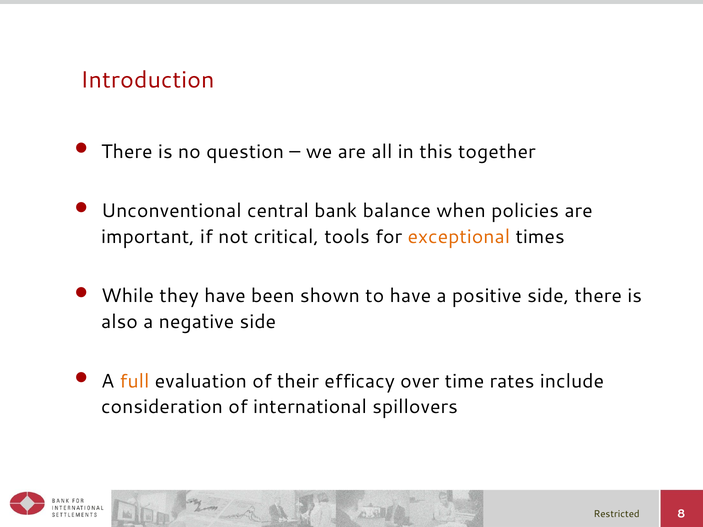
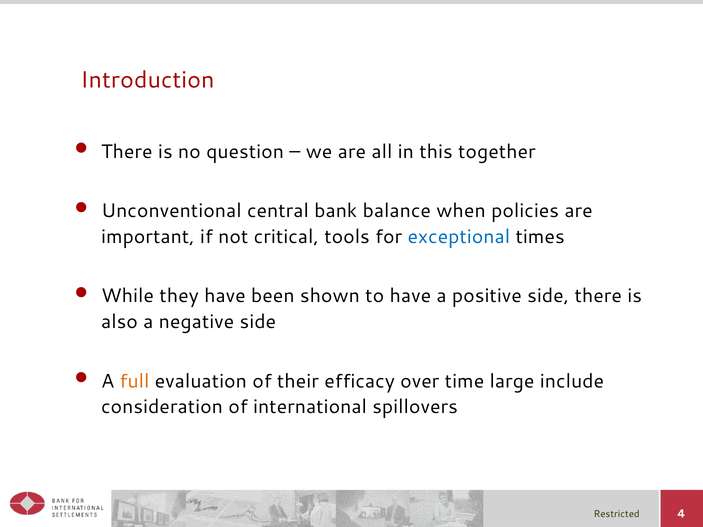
exceptional colour: orange -> blue
rates: rates -> large
8: 8 -> 4
